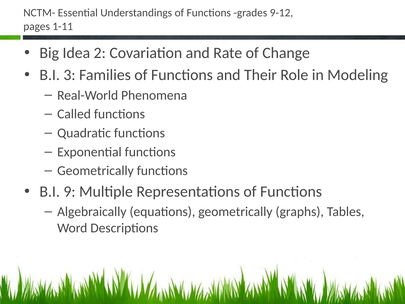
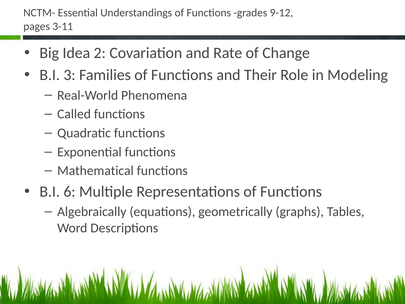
1-11: 1-11 -> 3-11
Geometrically at (95, 171): Geometrically -> Mathematical
9: 9 -> 6
